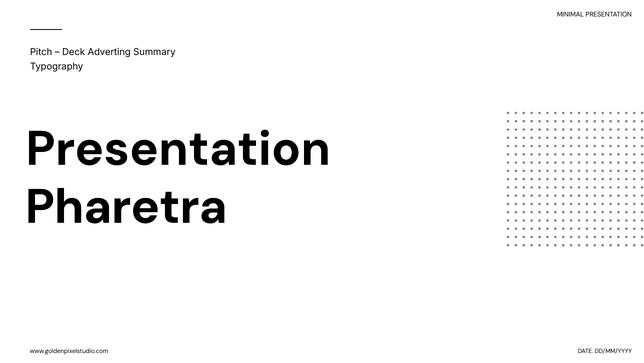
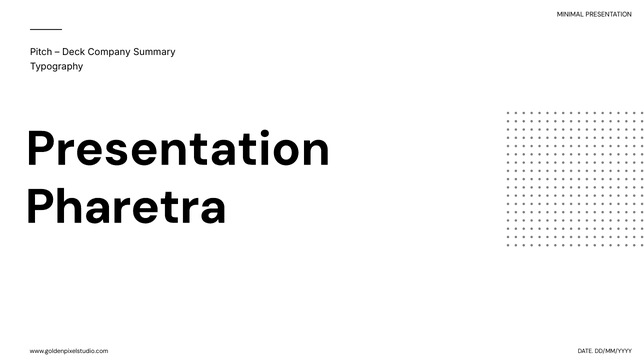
Adverting: Adverting -> Company
